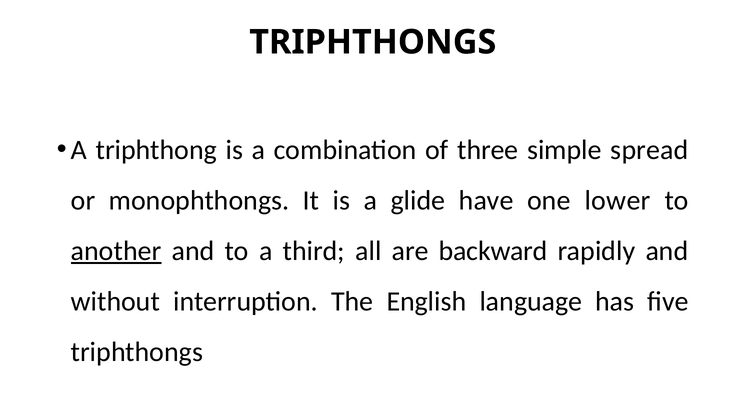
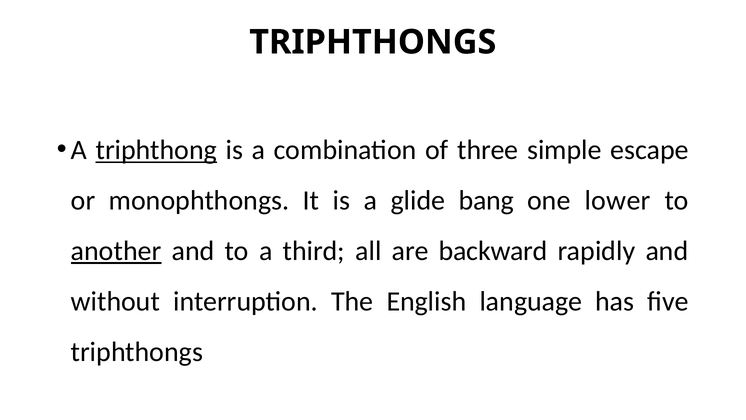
triphthong underline: none -> present
spread: spread -> escape
have: have -> bang
